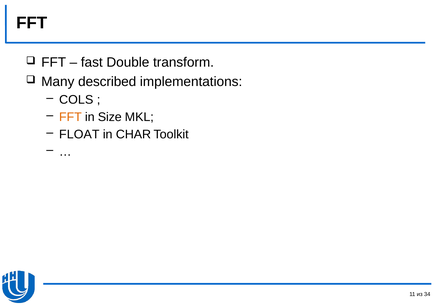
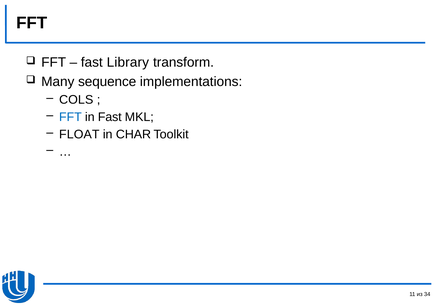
Double: Double -> Library
described: described -> sequence
FFT at (70, 117) colour: orange -> blue
in Size: Size -> Fast
